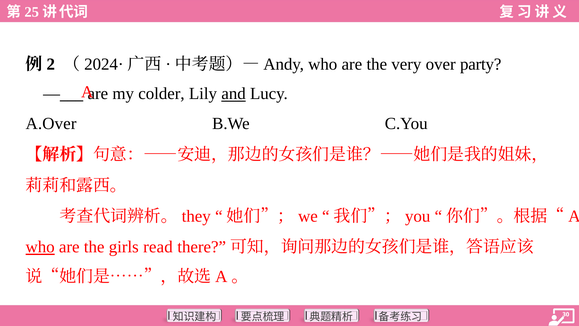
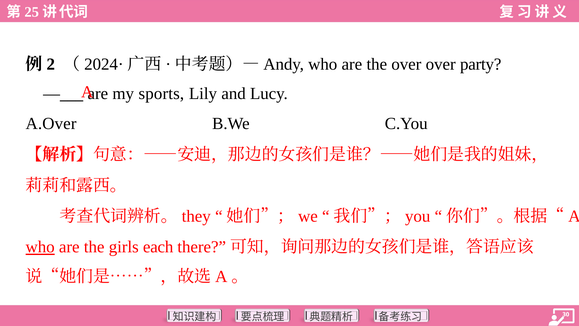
the very: very -> over
colder: colder -> sports
and underline: present -> none
read: read -> each
